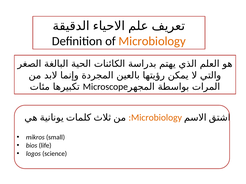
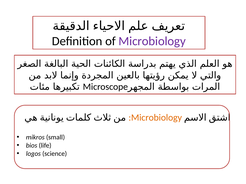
Microbiology colour: orange -> purple
